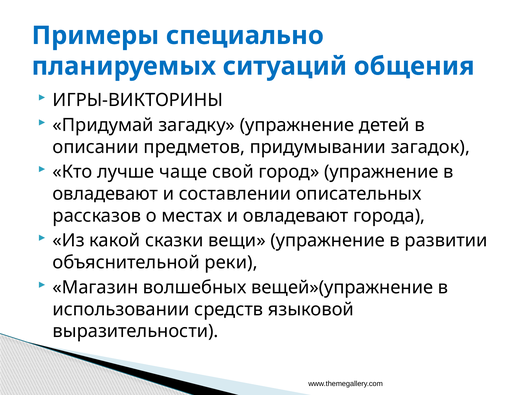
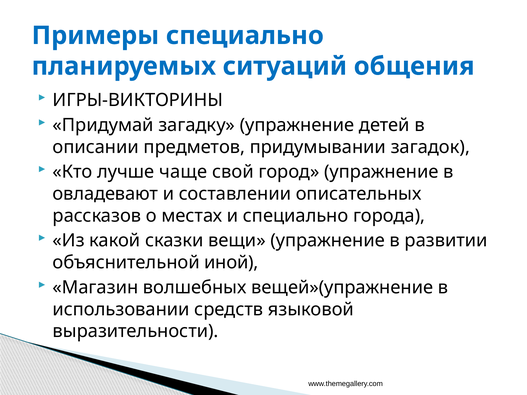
и овладевают: овладевают -> специально
реки: реки -> иной
